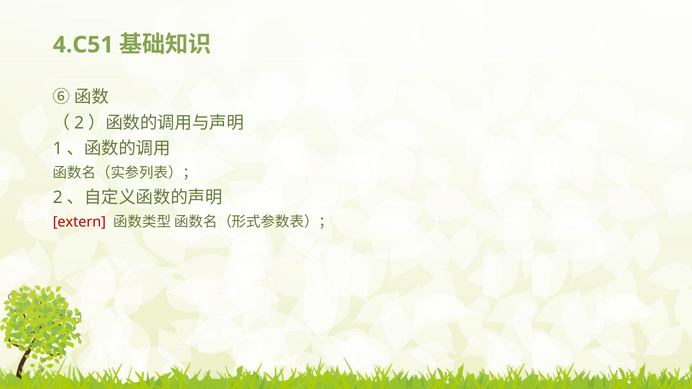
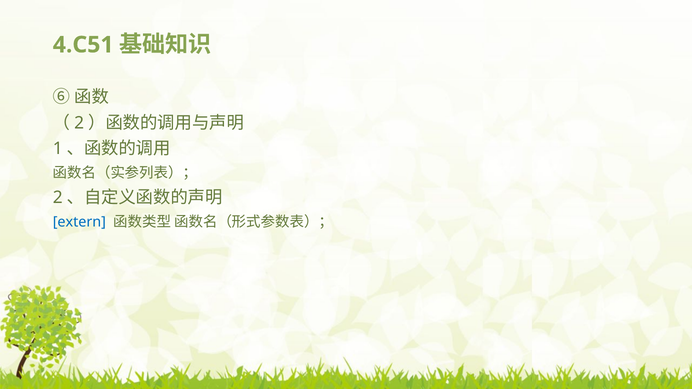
extern colour: red -> blue
